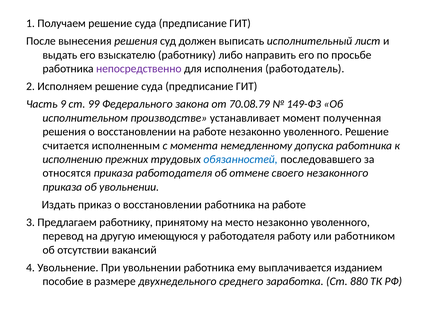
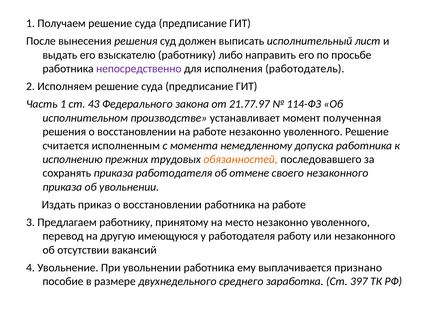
Часть 9: 9 -> 1
99: 99 -> 43
70.08.79: 70.08.79 -> 21.77.97
149-ФЗ: 149-ФЗ -> 114-ФЗ
обязанностей colour: blue -> orange
относятся: относятся -> сохранять
или работником: работником -> незаконного
изданием: изданием -> признано
880: 880 -> 397
